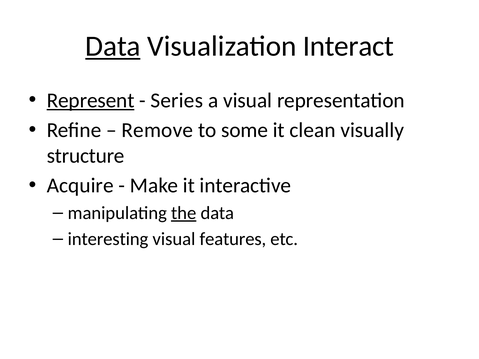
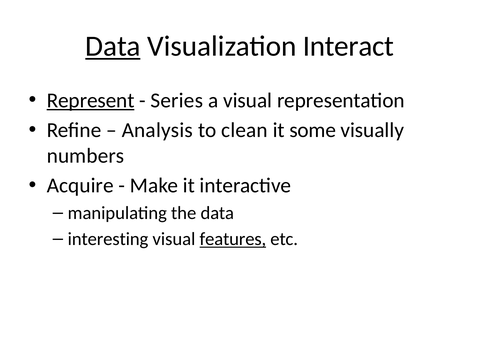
Remove: Remove -> Analysis
some: some -> clean
clean: clean -> some
structure: structure -> numbers
the underline: present -> none
features underline: none -> present
